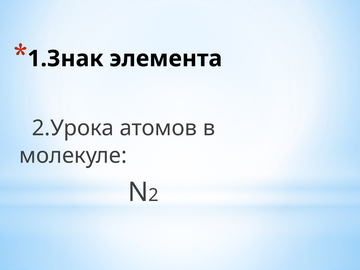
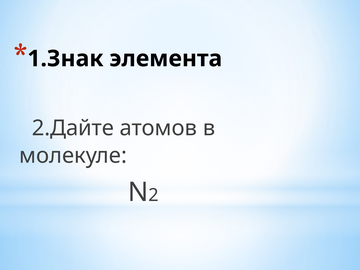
2.Урока: 2.Урока -> 2.Дайте
